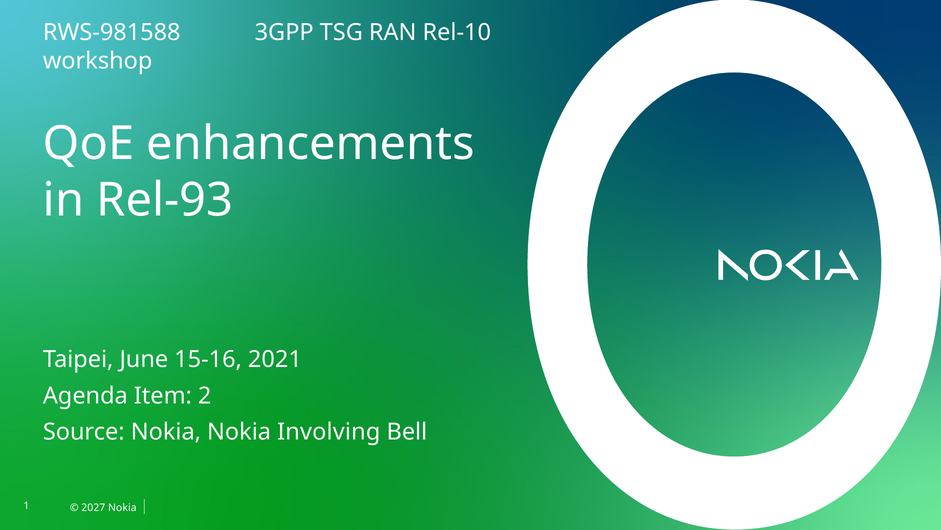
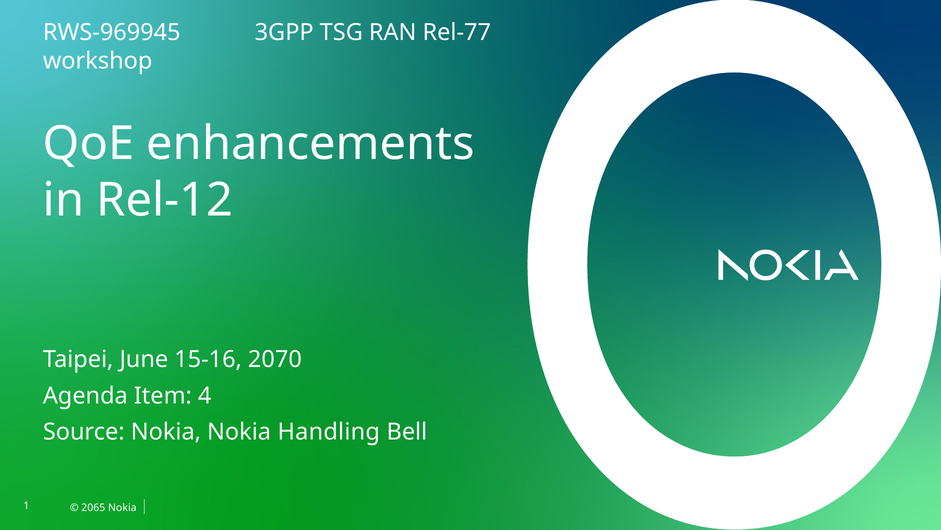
RWS-981588: RWS-981588 -> RWS-969945
Rel-10: Rel-10 -> Rel-77
Rel-93: Rel-93 -> Rel-12
2021: 2021 -> 2070
2: 2 -> 4
Involving: Involving -> Handling
2027: 2027 -> 2065
